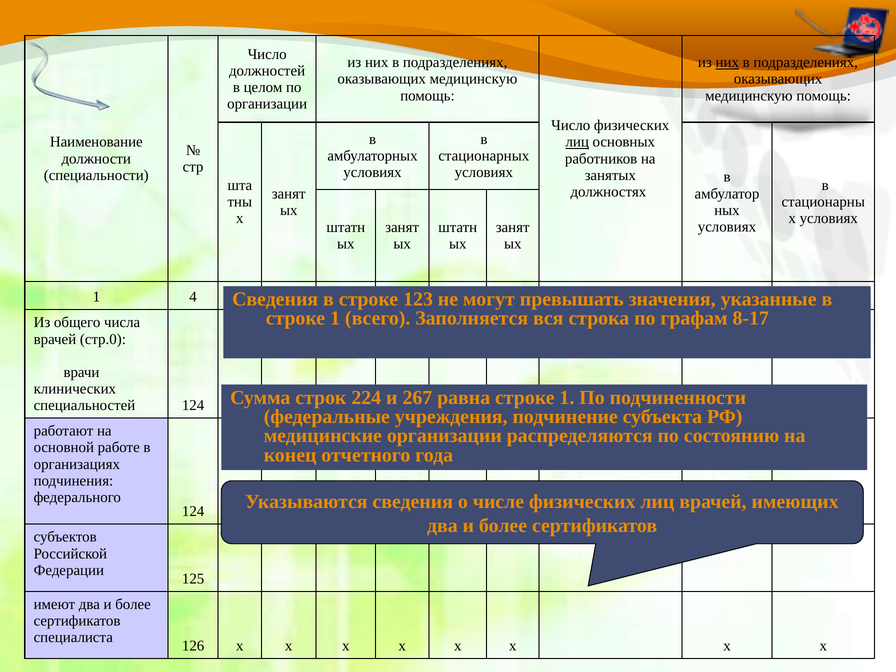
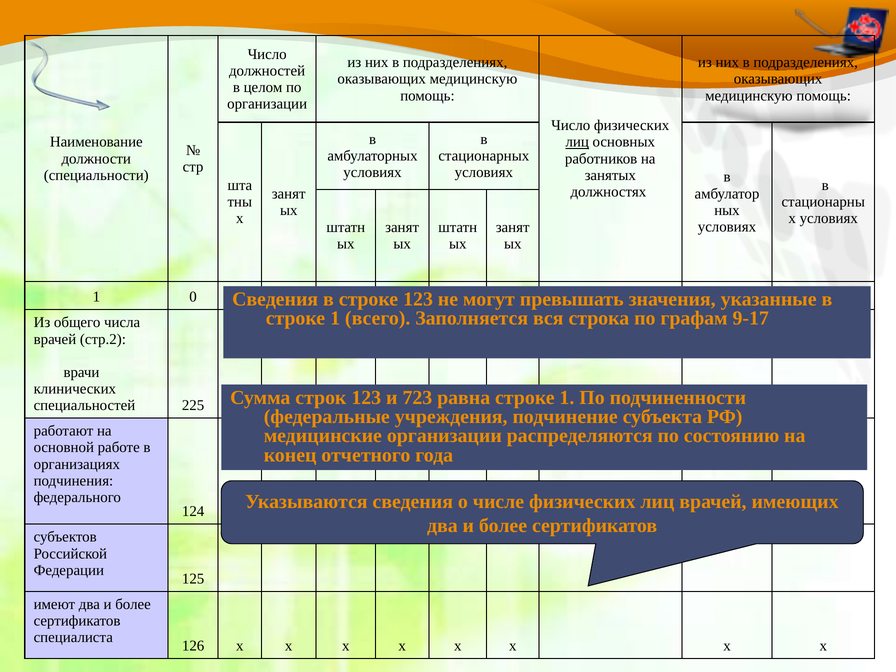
них at (727, 62) underline: present -> none
1 4: 4 -> 0
8-17: 8-17 -> 9-17
стр.0: стр.0 -> стр.2
строк 224: 224 -> 123
267: 267 -> 723
специальностей 124: 124 -> 225
